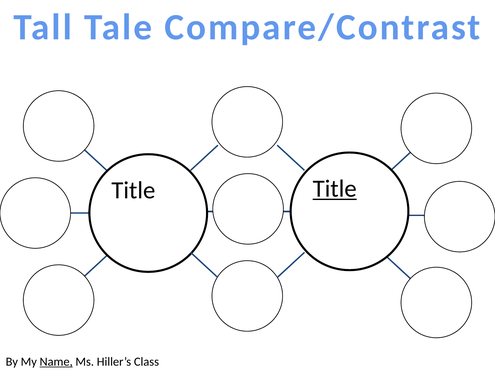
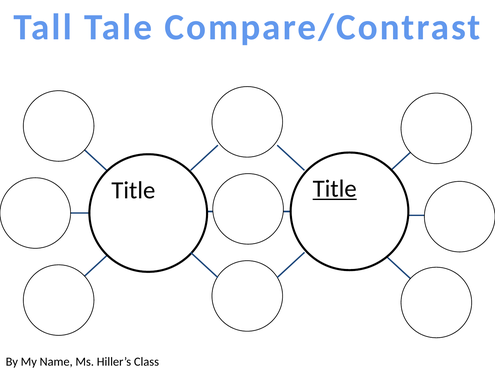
Name underline: present -> none
